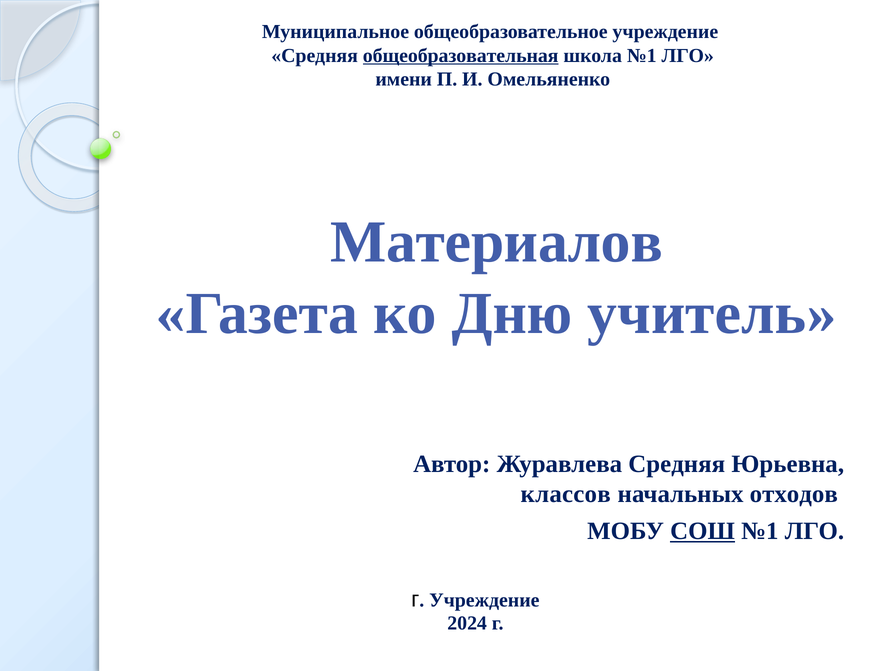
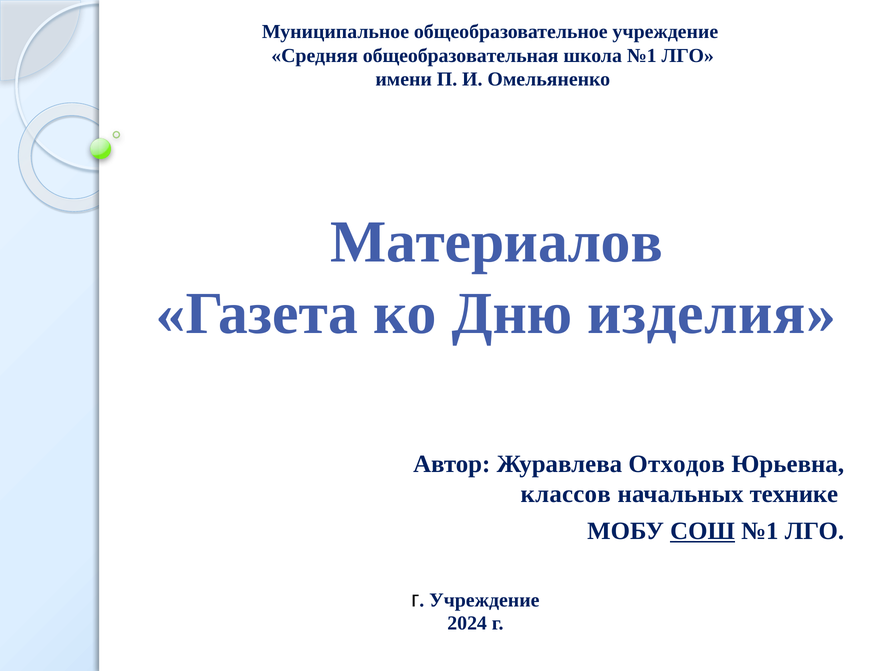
общеобразовательная underline: present -> none
учитель: учитель -> изделия
Журавлева Средняя: Средняя -> Отходов
отходов: отходов -> технике
